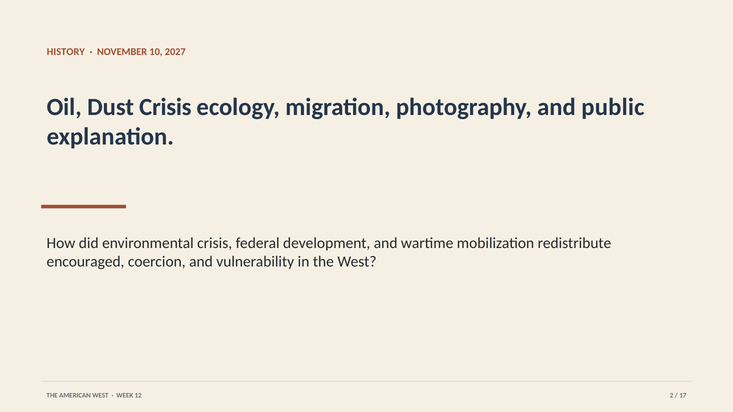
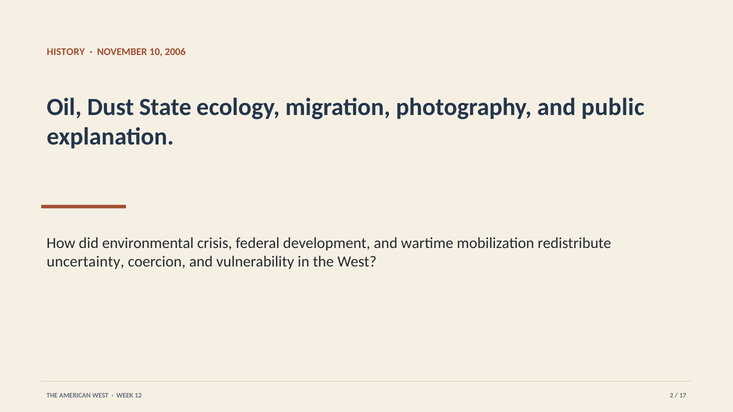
2027: 2027 -> 2006
Dust Crisis: Crisis -> State
encouraged: encouraged -> uncertainty
